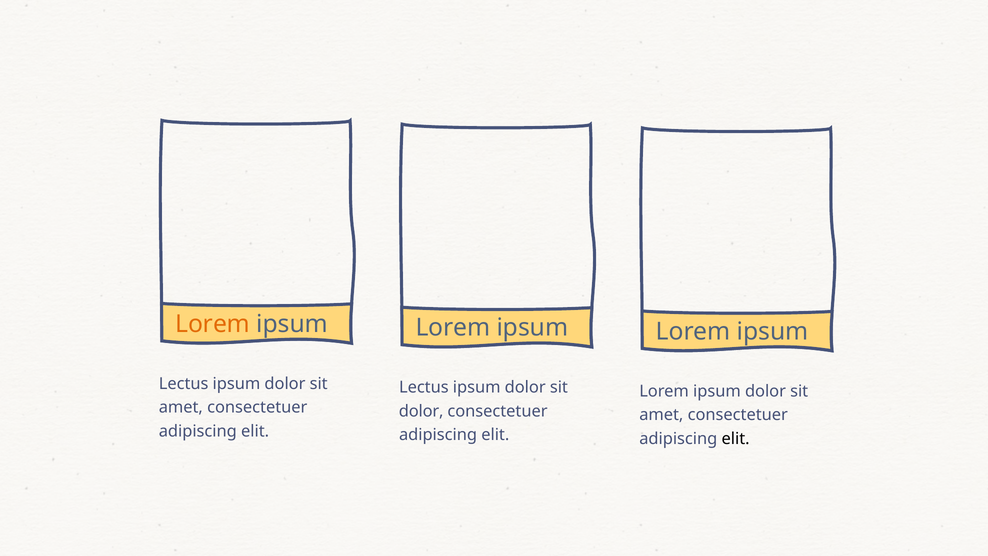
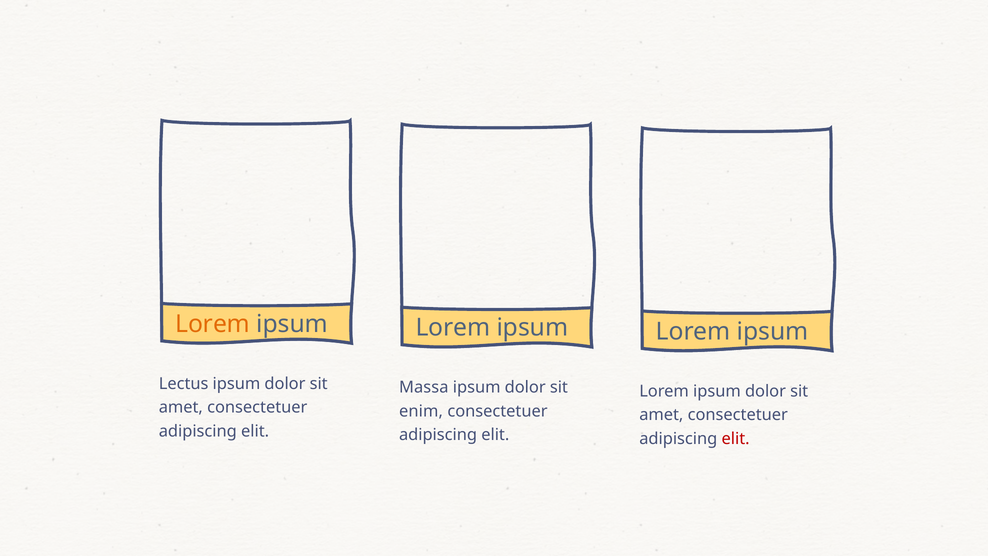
Lectus at (424, 387): Lectus -> Massa
dolor at (421, 411): dolor -> enim
elit at (736, 439) colour: black -> red
